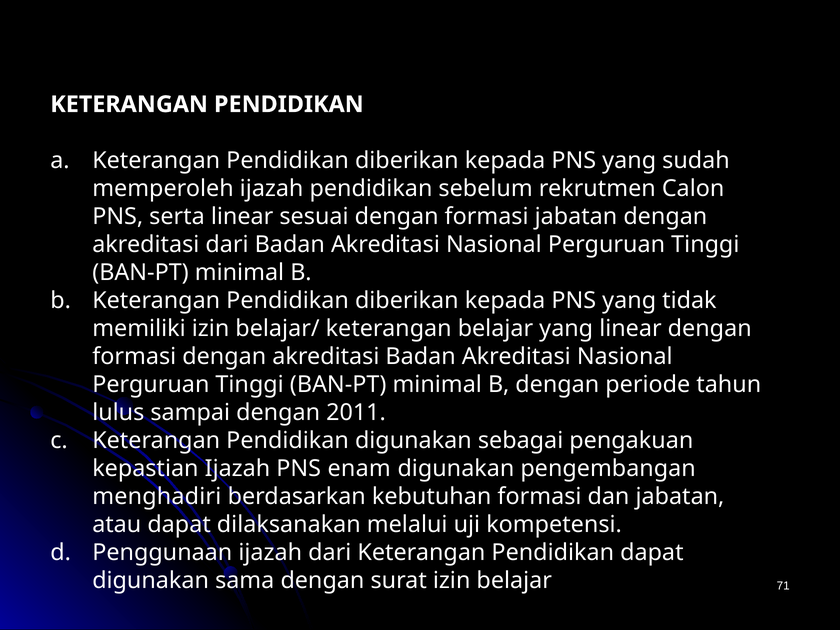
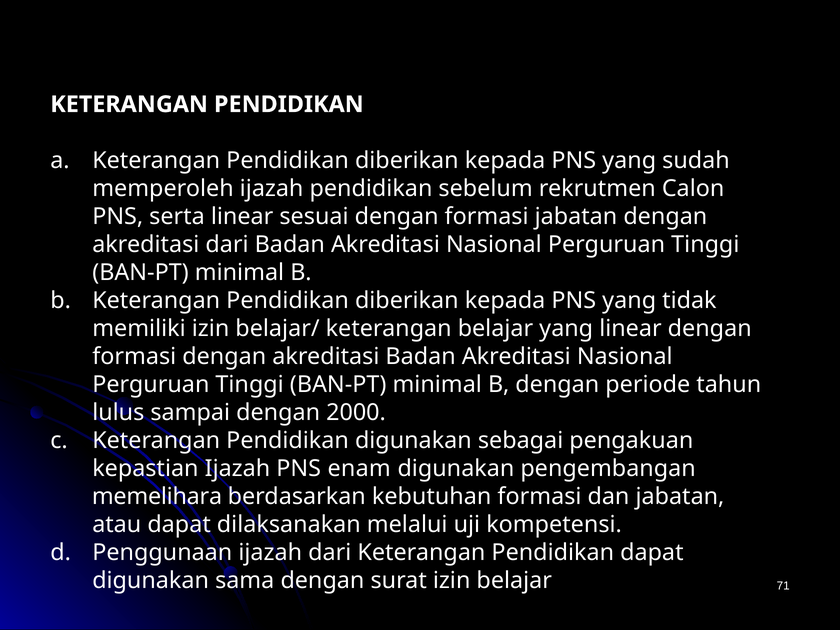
2011: 2011 -> 2000
menghadiri: menghadiri -> memelihara
